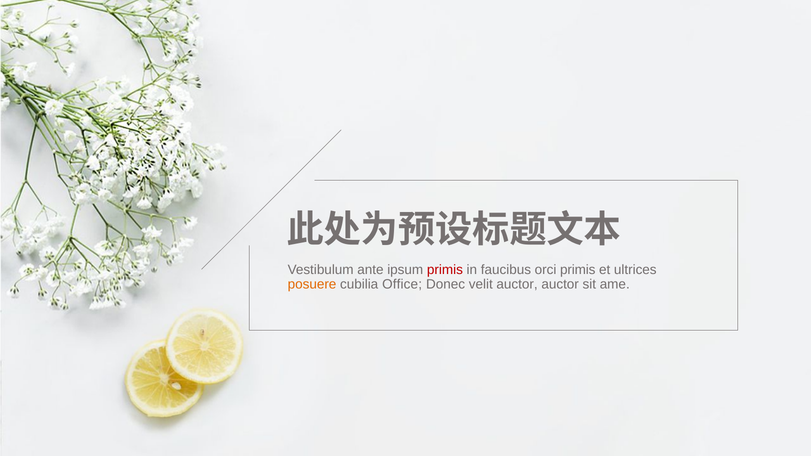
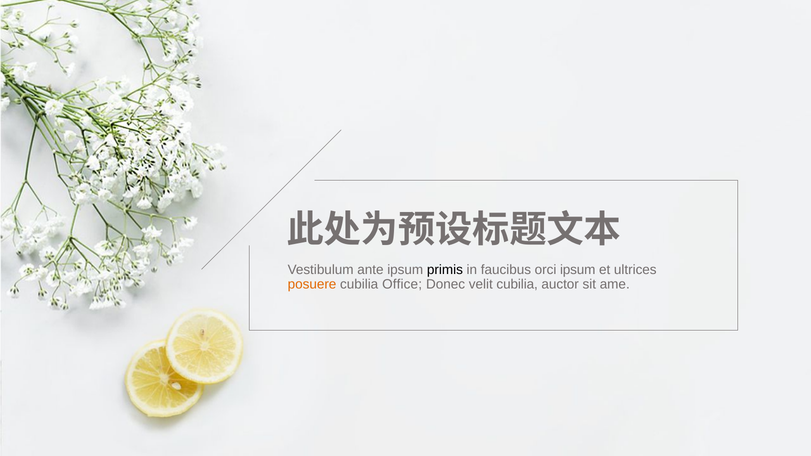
primis at (445, 270) colour: red -> black
orci primis: primis -> ipsum
velit auctor: auctor -> cubilia
